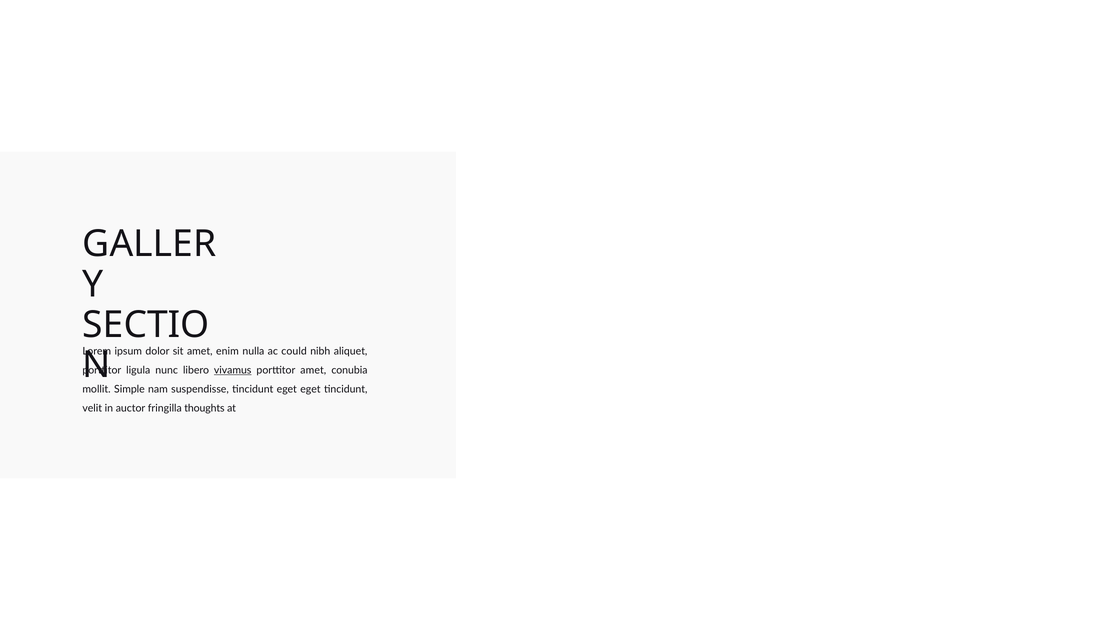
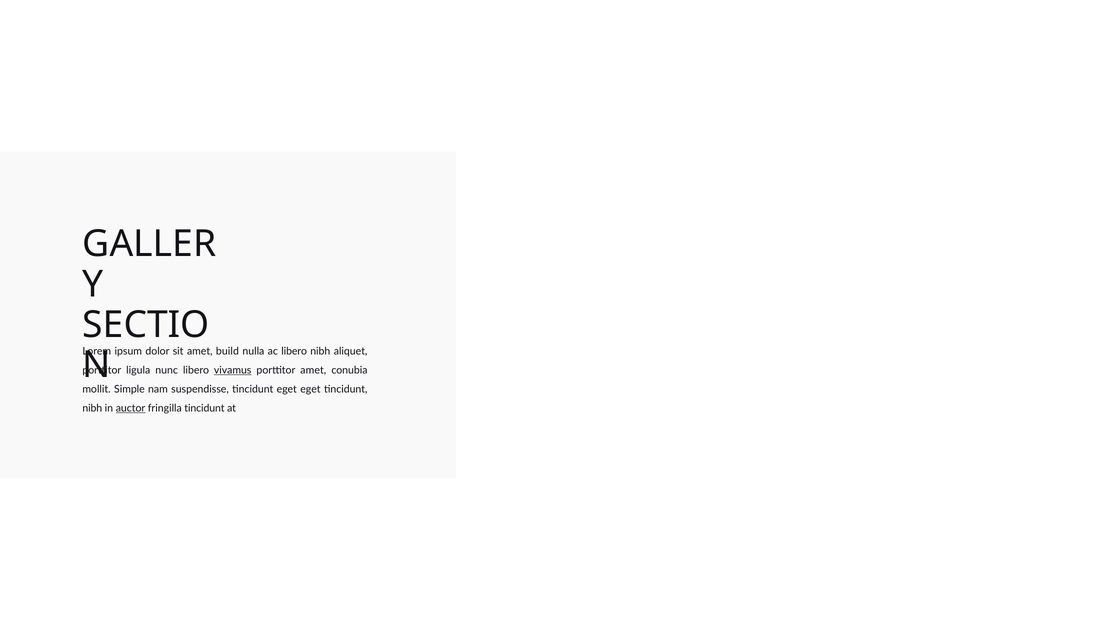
enim: enim -> build
ac could: could -> libero
velit at (92, 408): velit -> nibh
auctor underline: none -> present
fringilla thoughts: thoughts -> tincidunt
